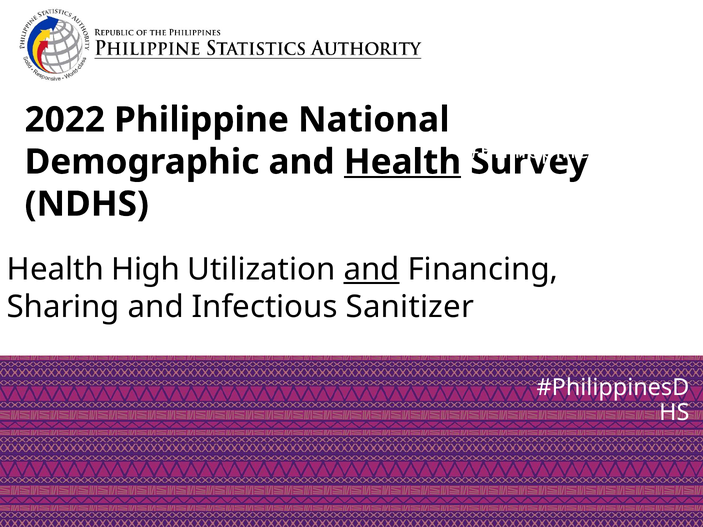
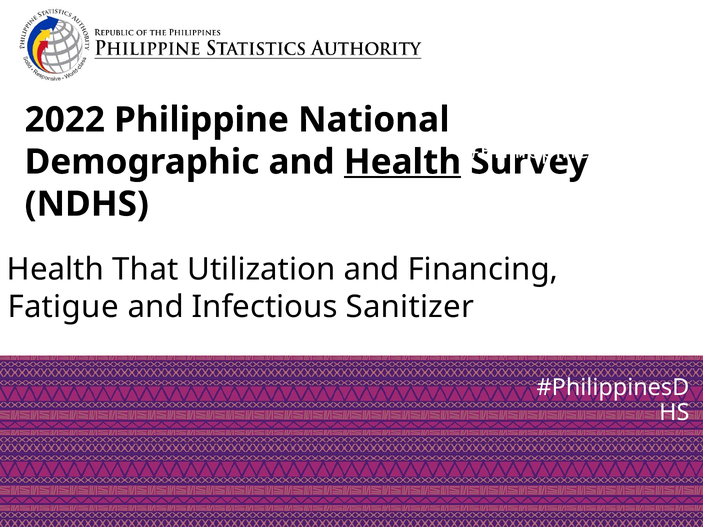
High: High -> That
and at (372, 270) underline: present -> none
Sharing: Sharing -> Fatigue
